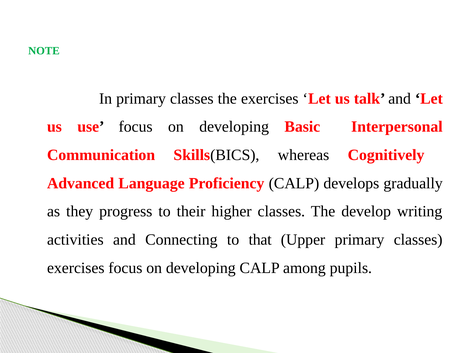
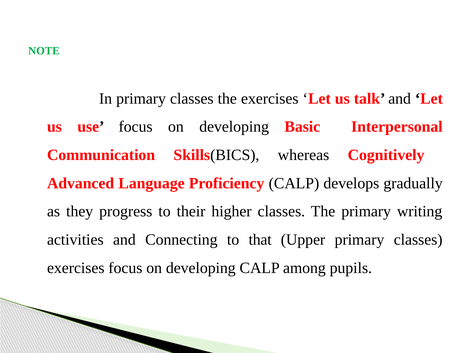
The develop: develop -> primary
